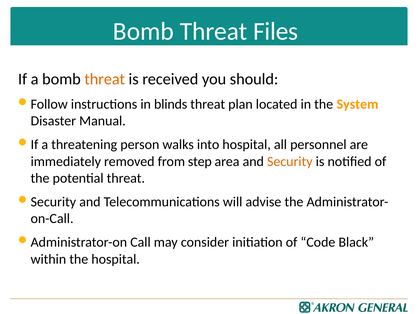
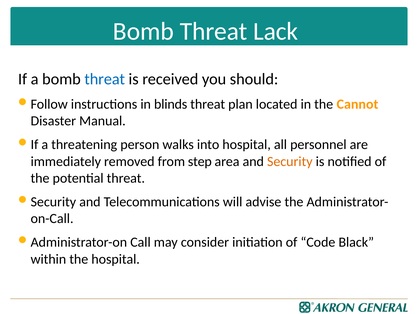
Files: Files -> Lack
threat at (105, 79) colour: orange -> blue
System: System -> Cannot
